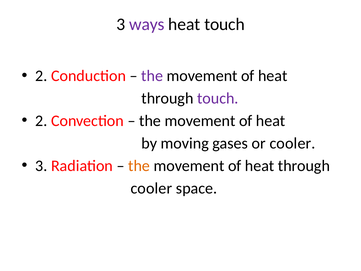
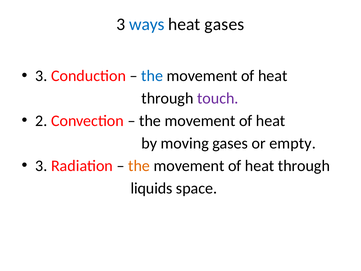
ways colour: purple -> blue
heat touch: touch -> gases
2 at (41, 76): 2 -> 3
the at (152, 76) colour: purple -> blue
or cooler: cooler -> empty
cooler at (151, 188): cooler -> liquids
